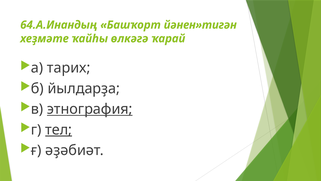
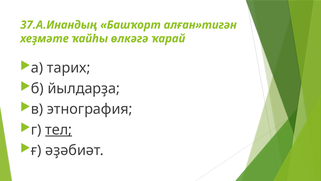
64.А.Инандың: 64.А.Инандың -> 37.А.Инандың
йәнен»тигән: йәнен»тигән -> алған»тигән
этнография underline: present -> none
